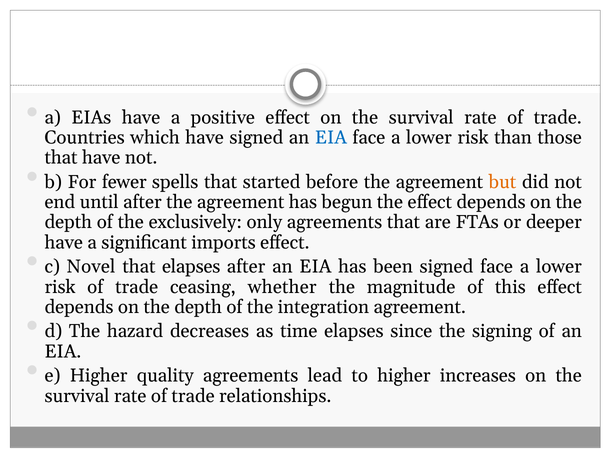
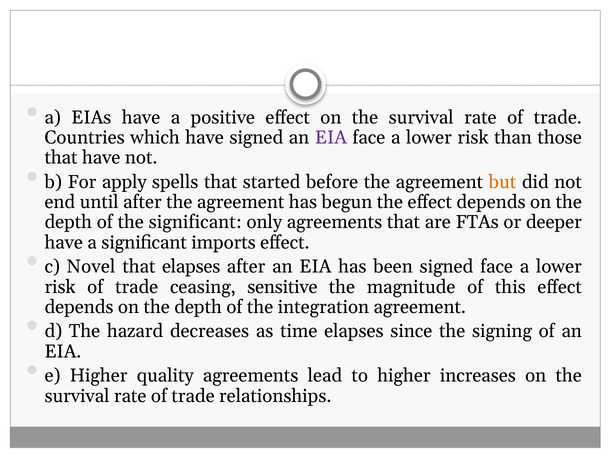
EIA at (331, 138) colour: blue -> purple
fewer: fewer -> apply
the exclusively: exclusively -> significant
whether: whether -> sensitive
